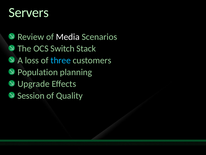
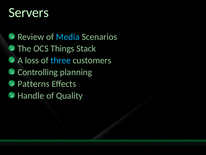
Media colour: white -> light blue
Switch: Switch -> Things
Population: Population -> Controlling
Upgrade: Upgrade -> Patterns
Session: Session -> Handle
